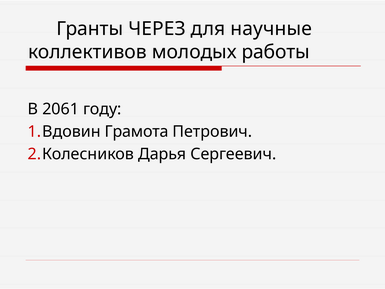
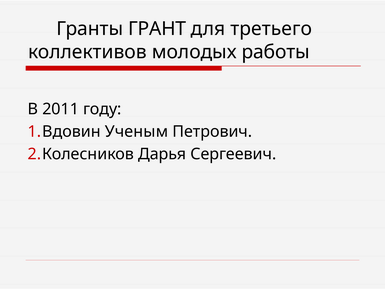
ЧЕРЕЗ: ЧЕРЕЗ -> ГРАНТ
научные: научные -> третьего
2061: 2061 -> 2011
Грамота: Грамота -> Ученым
